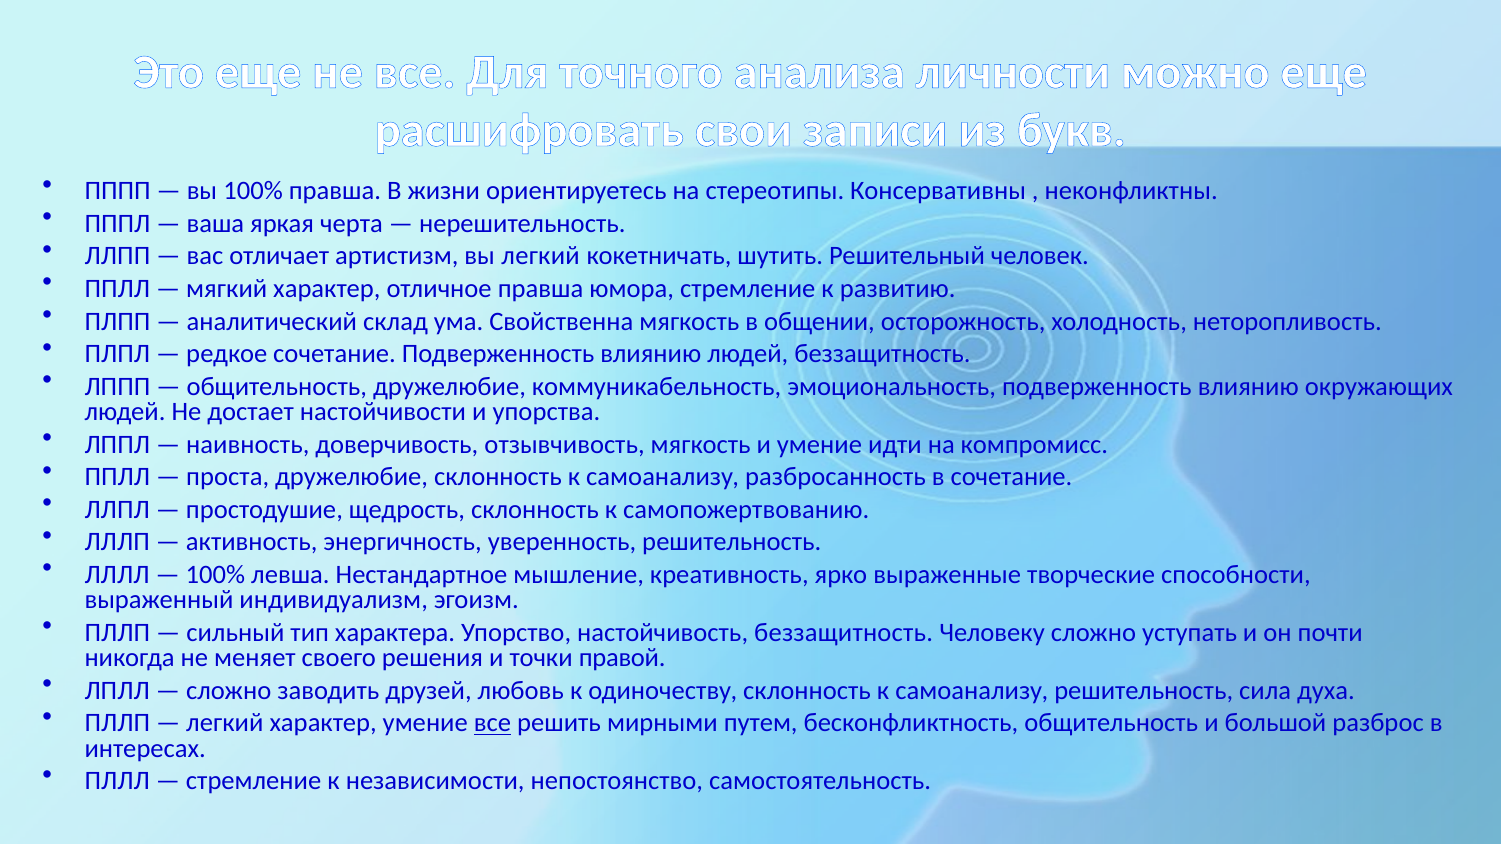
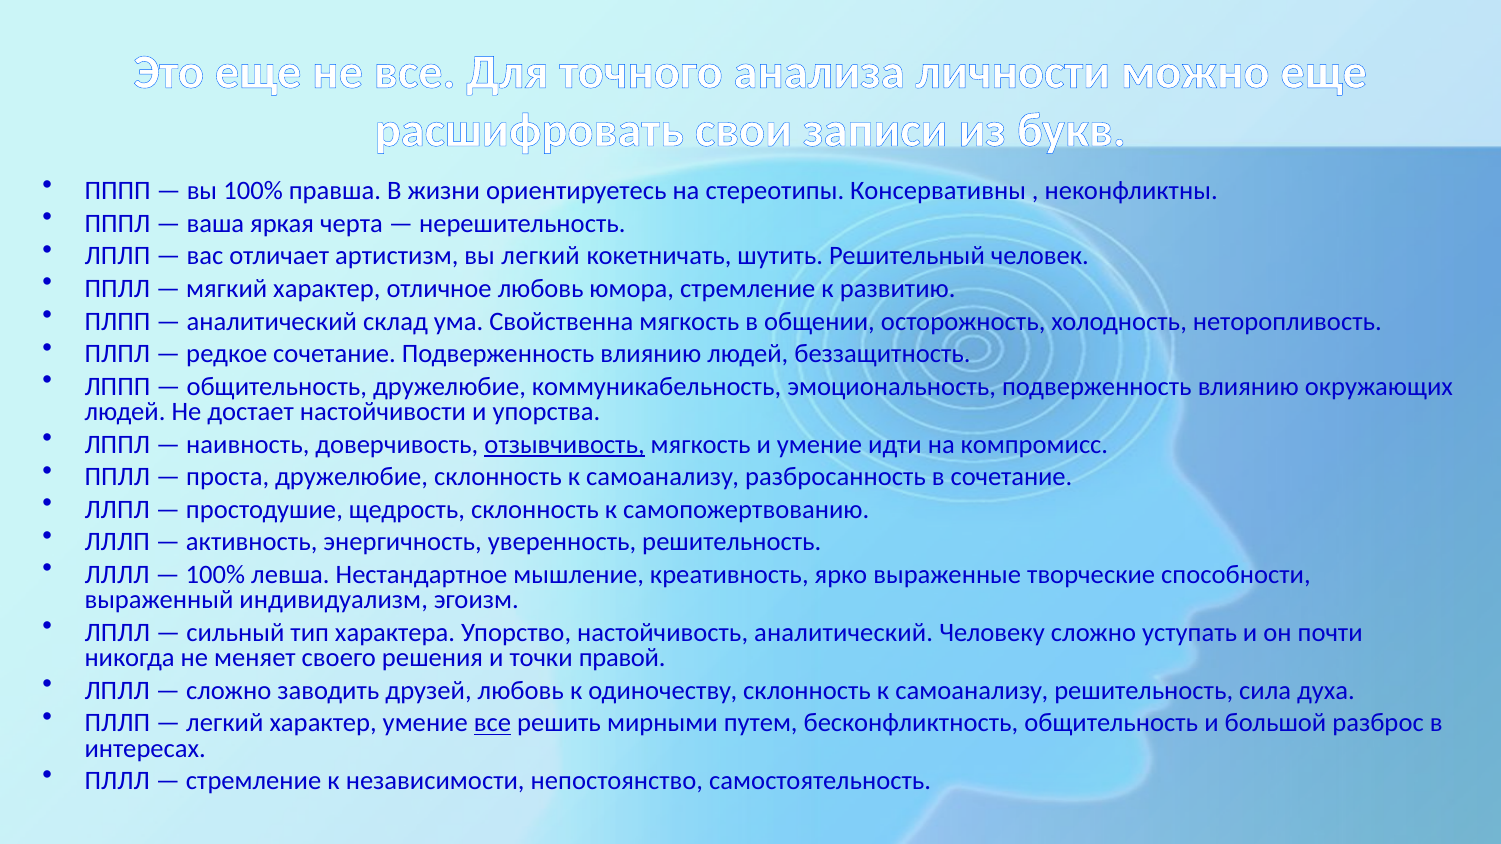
ЛЛПП: ЛЛПП -> ЛПЛП
отличное правша: правша -> любовь
отзывчивость underline: none -> present
ПЛЛП at (117, 633): ПЛЛП -> ЛПЛЛ
настойчивость беззащитность: беззащитность -> аналитический
